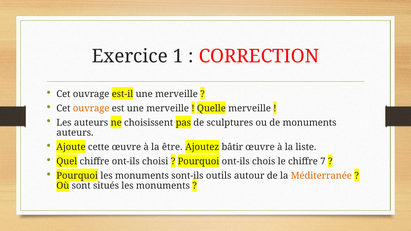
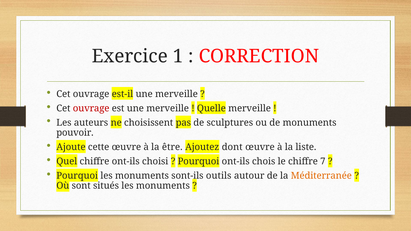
ouvrage at (91, 108) colour: orange -> red
auteurs at (75, 133): auteurs -> pouvoir
bâtir: bâtir -> dont
